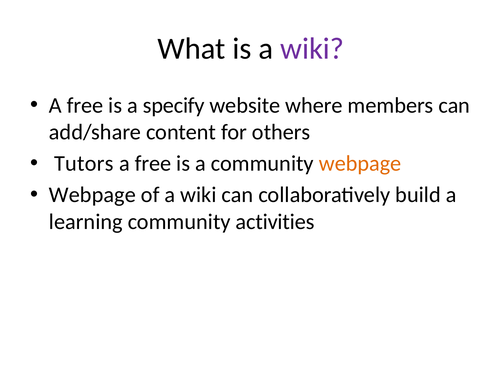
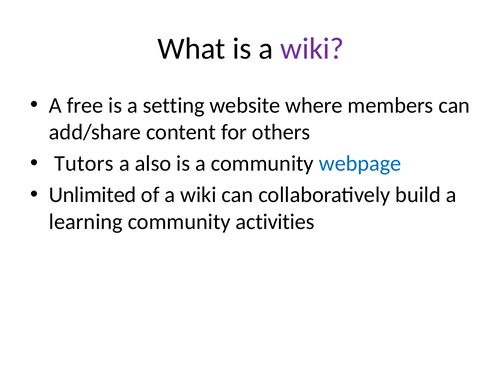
specify: specify -> setting
free at (153, 163): free -> also
webpage at (360, 163) colour: orange -> blue
Webpage at (92, 195): Webpage -> Unlimited
